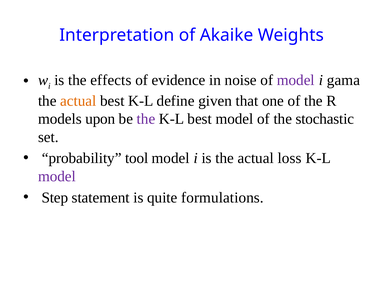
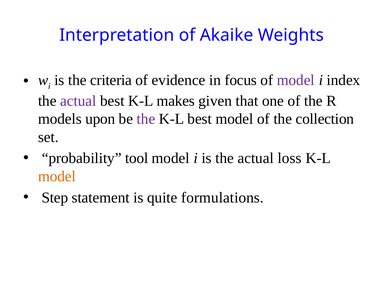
effects: effects -> criteria
noise: noise -> focus
gama: gama -> index
actual at (78, 101) colour: orange -> purple
define: define -> makes
stochastic: stochastic -> collection
model at (57, 177) colour: purple -> orange
